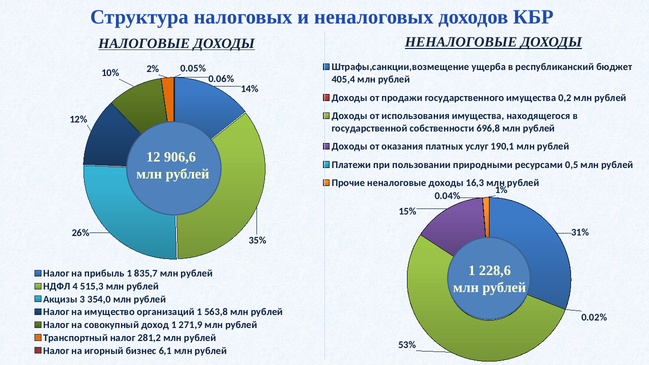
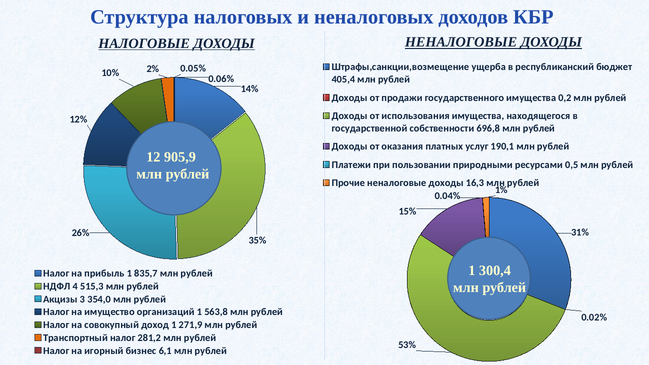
906,6: 906,6 -> 905,9
228,6: 228,6 -> 300,4
